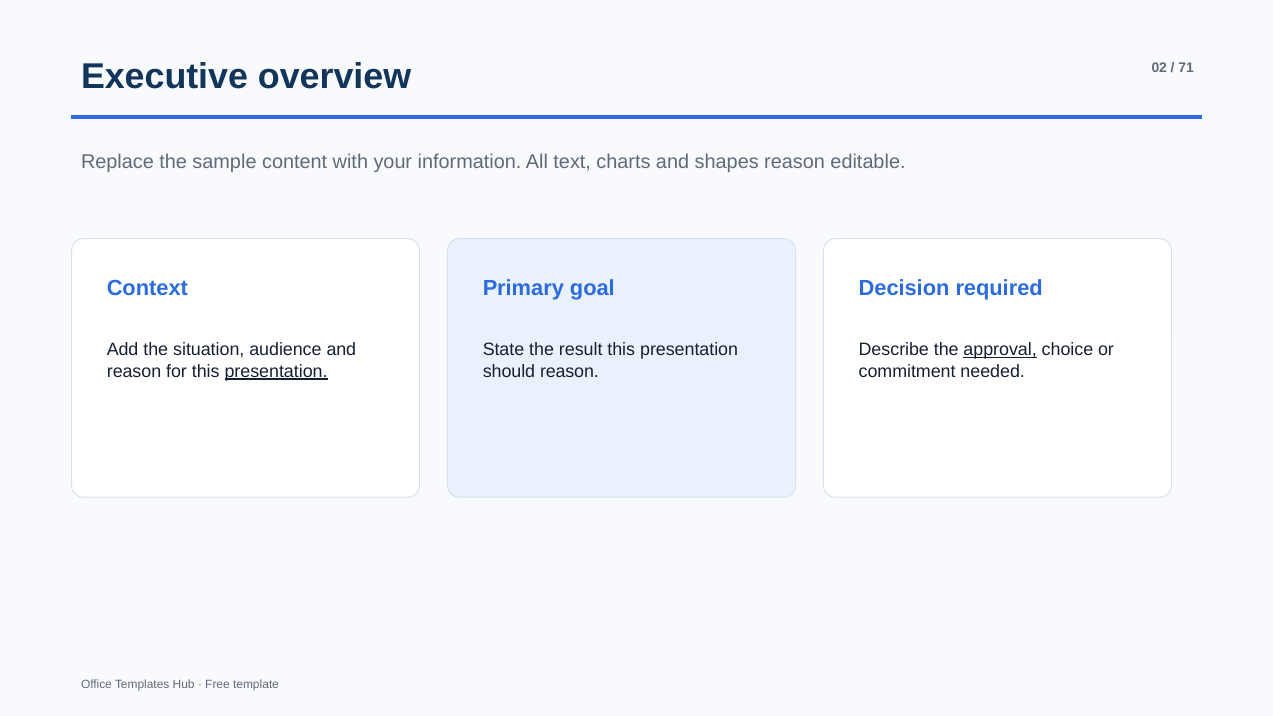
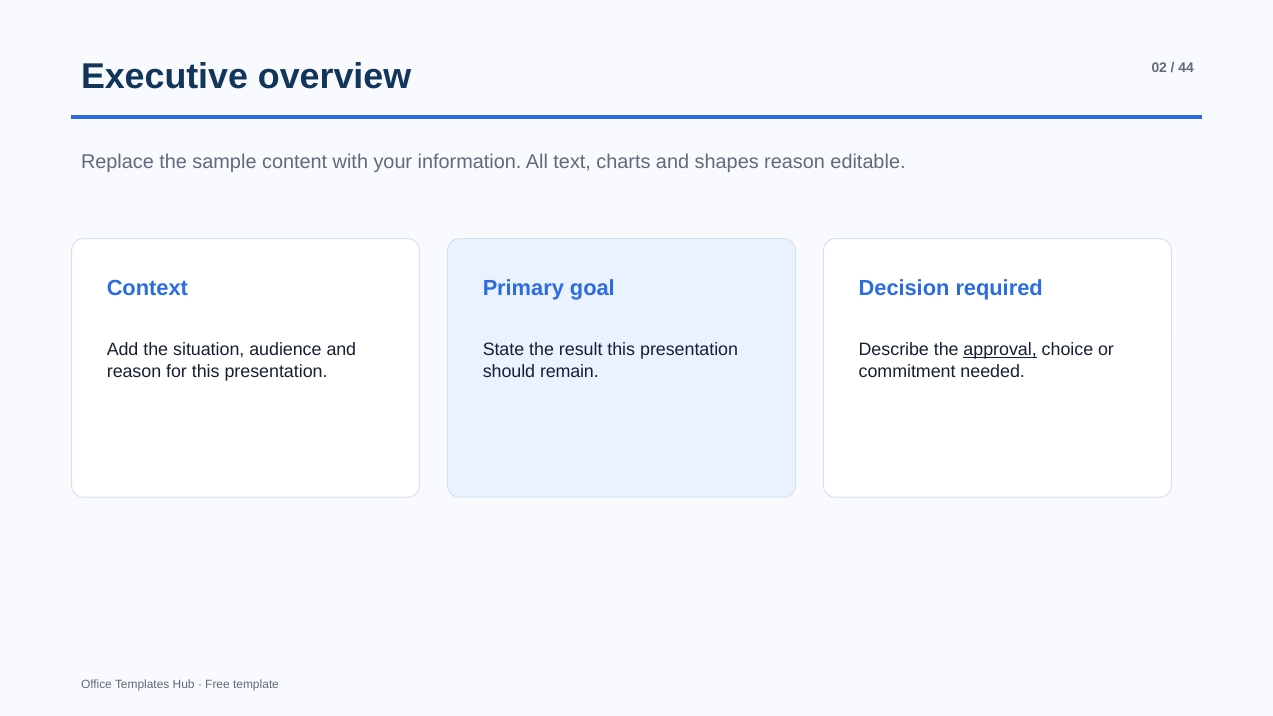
71: 71 -> 44
presentation at (276, 371) underline: present -> none
should reason: reason -> remain
